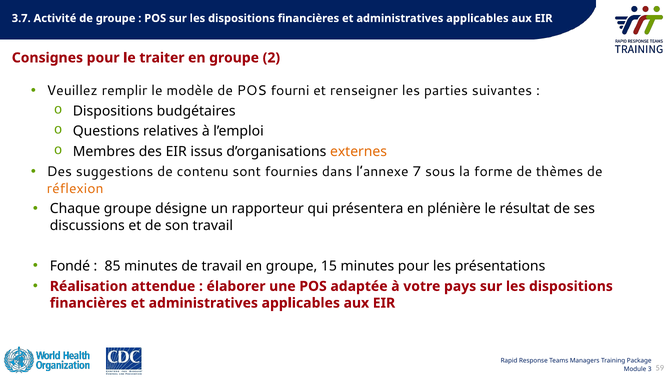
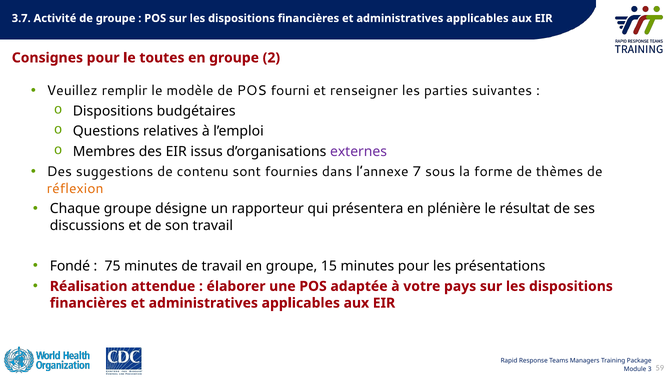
traiter: traiter -> toutes
externes colour: orange -> purple
85: 85 -> 75
